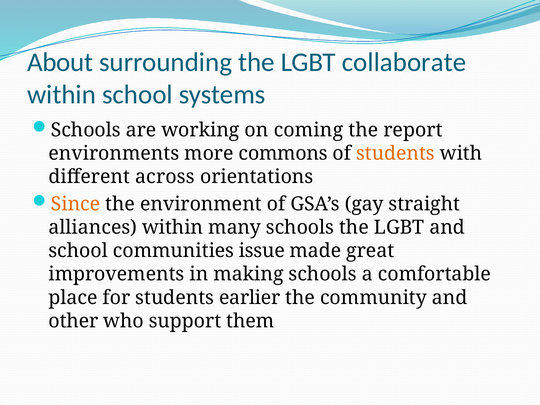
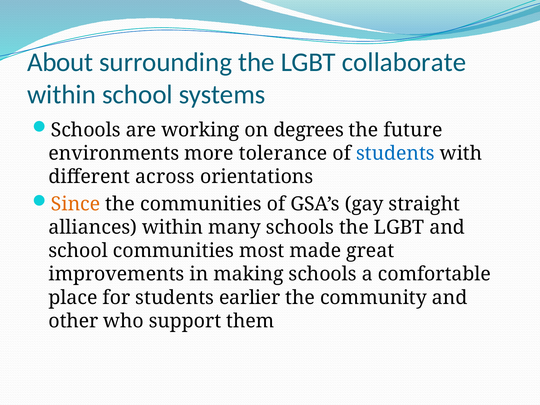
coming: coming -> degrees
report: report -> future
commons: commons -> tolerance
students at (395, 153) colour: orange -> blue
the environment: environment -> communities
issue: issue -> most
